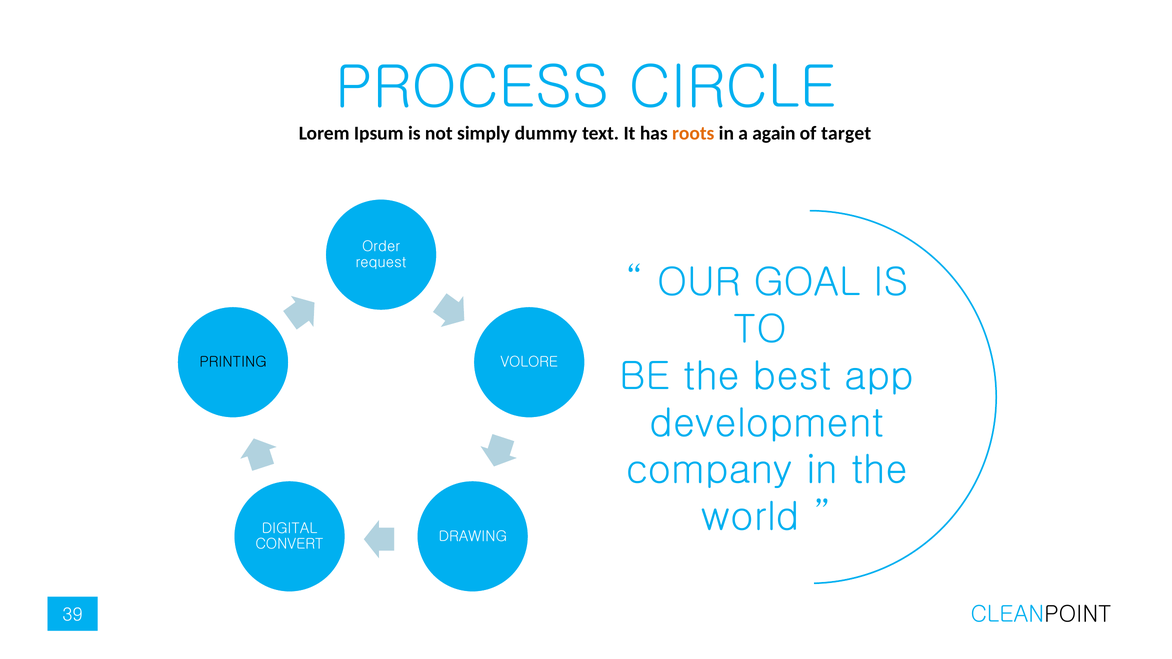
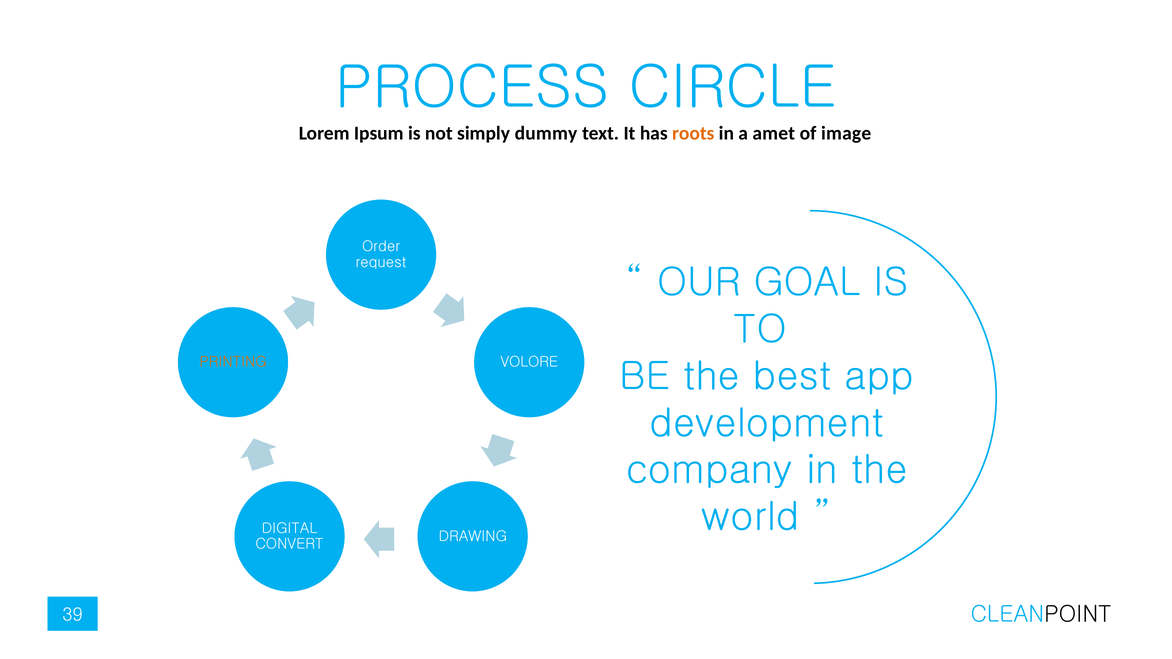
again: again -> amet
target: target -> image
PRINTING colour: black -> orange
